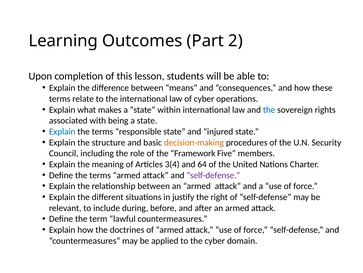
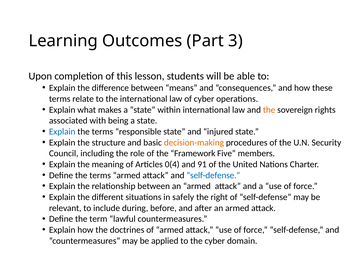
2: 2 -> 3
the at (269, 109) colour: blue -> orange
3(4: 3(4 -> 0(4
64: 64 -> 91
self-defense at (213, 175) colour: purple -> blue
justify: justify -> safely
